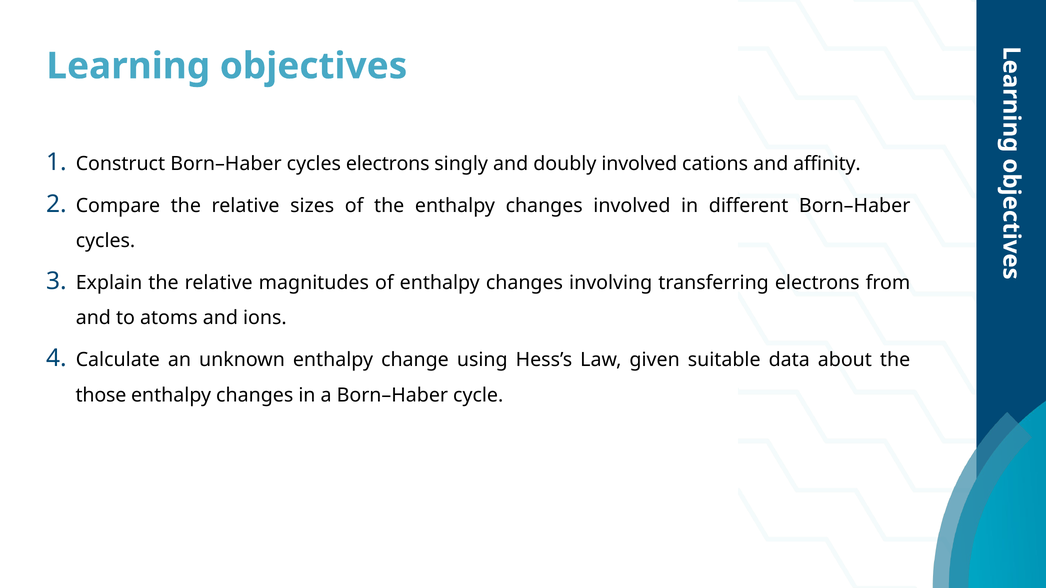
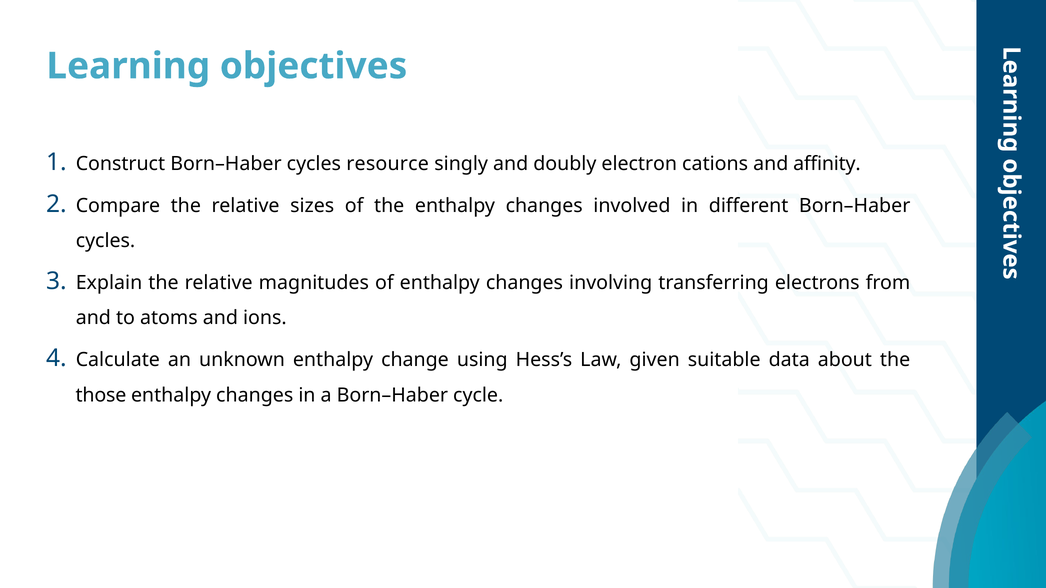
cycles electrons: electrons -> resource
doubly involved: involved -> electron
